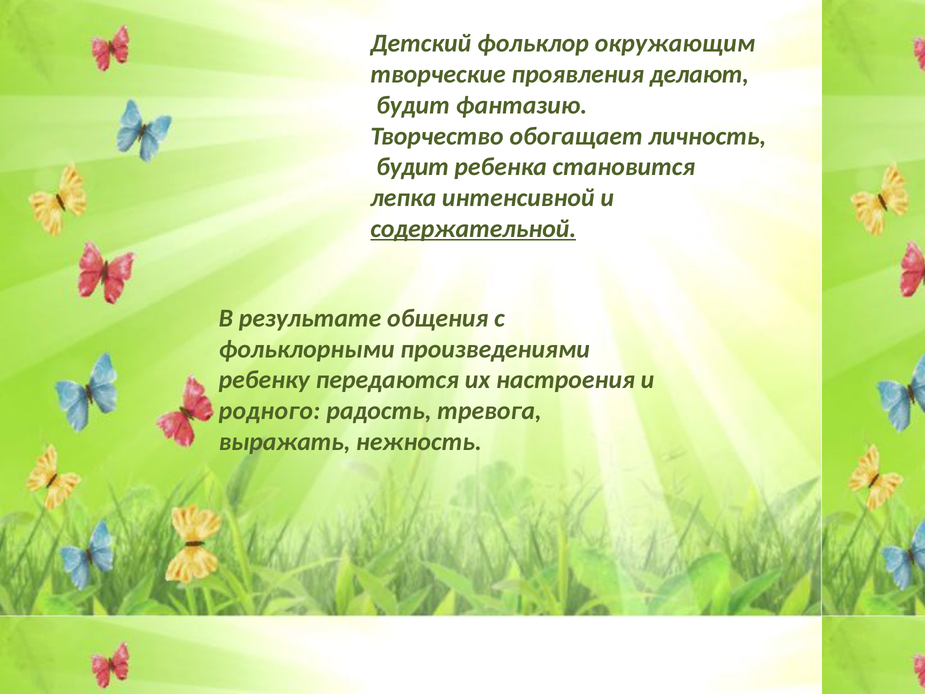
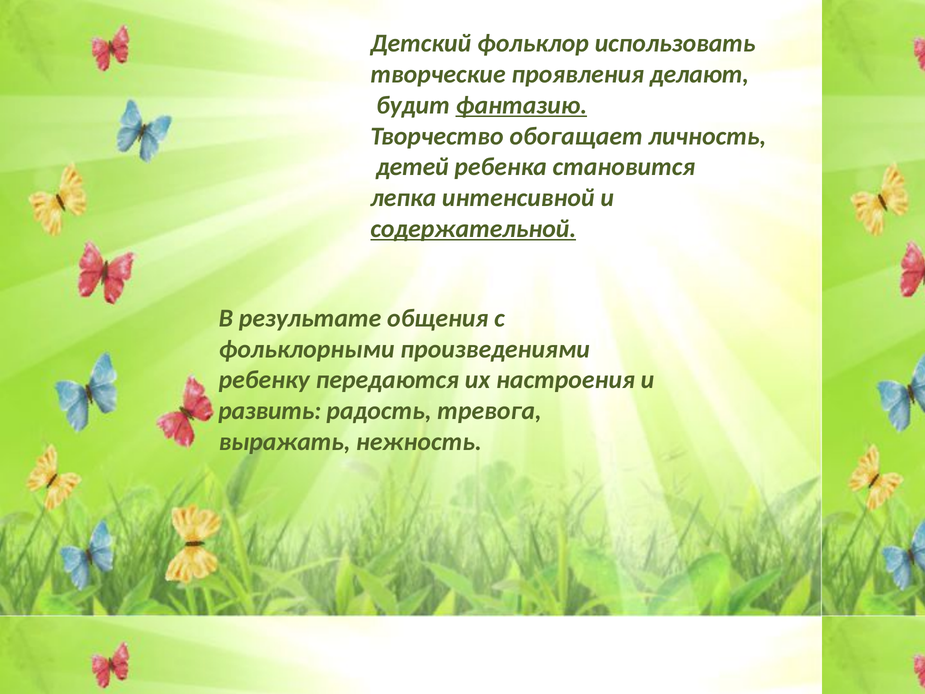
окружающим: окружающим -> использовать
фантазию underline: none -> present
будит at (412, 167): будит -> детей
родного: родного -> развить
